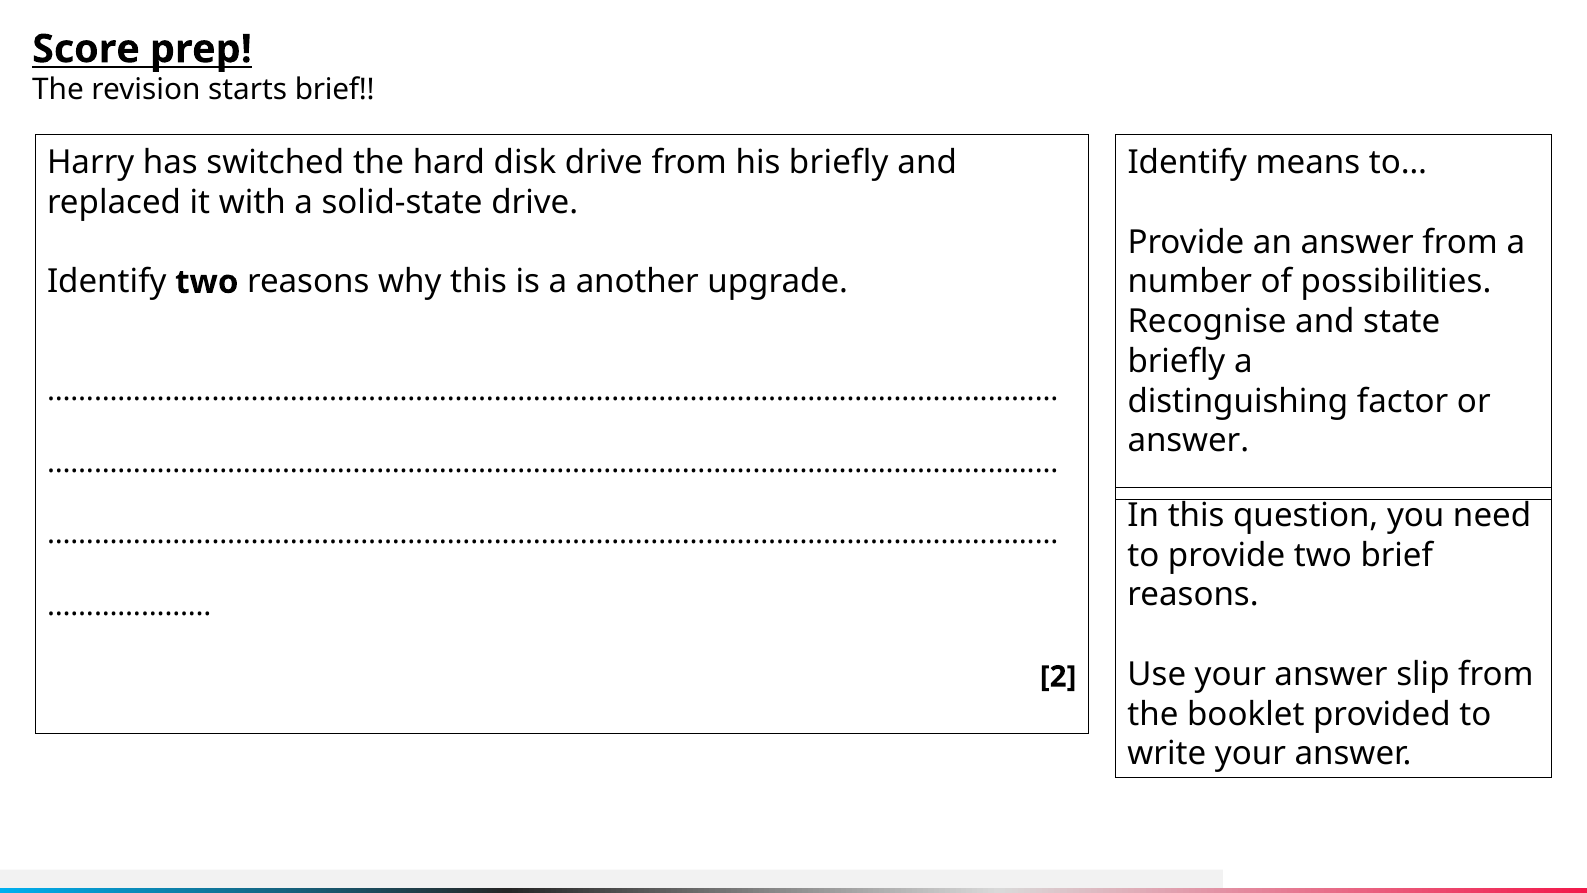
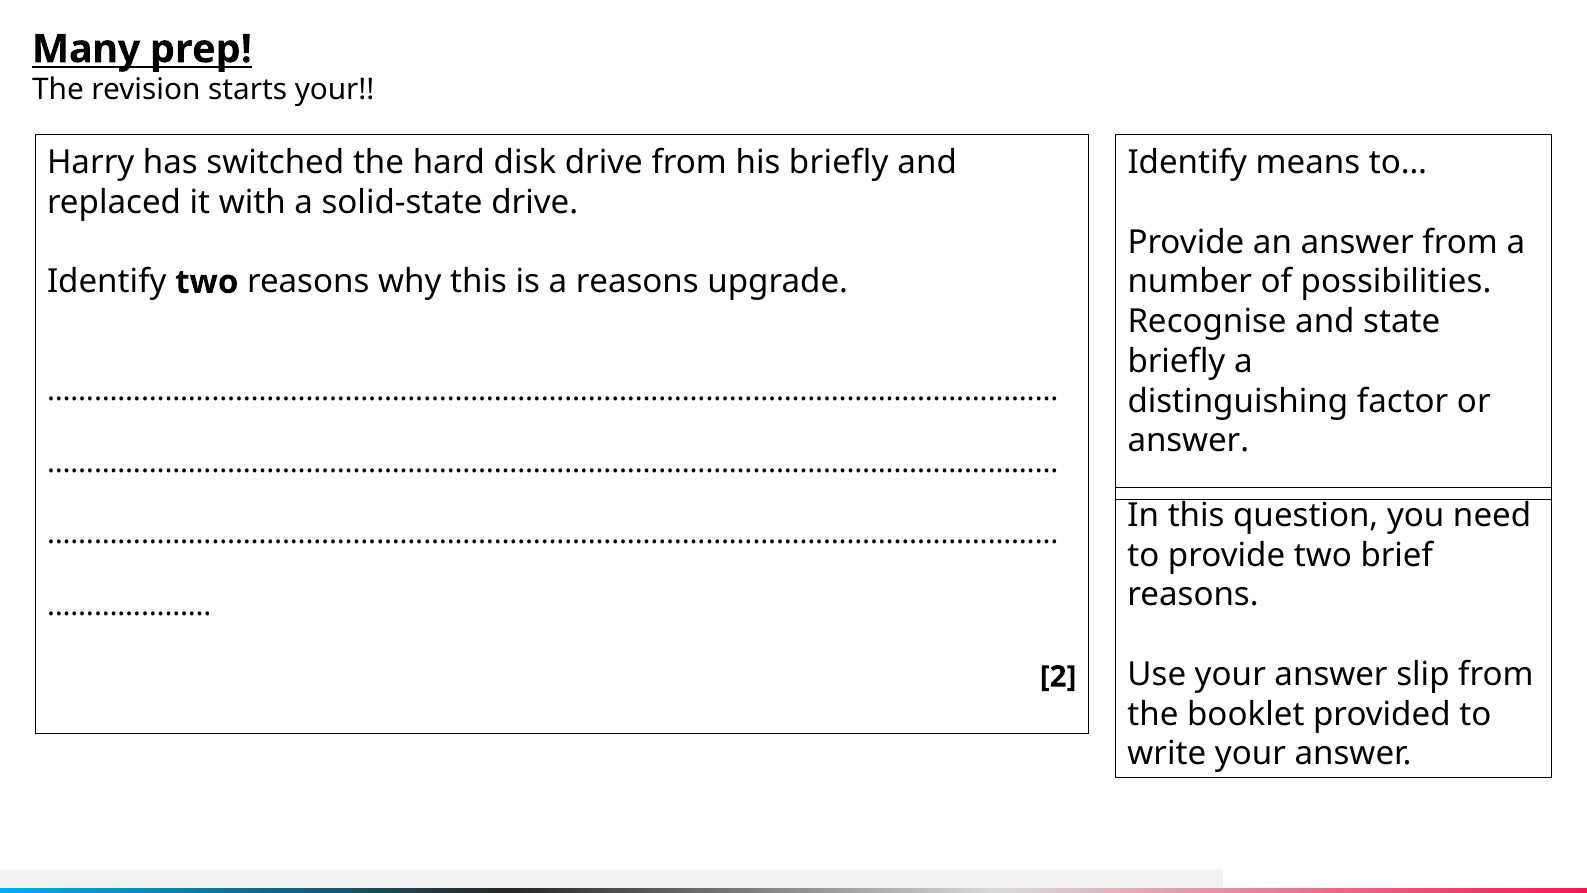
Score: Score -> Many
starts brief: brief -> your
a another: another -> reasons
